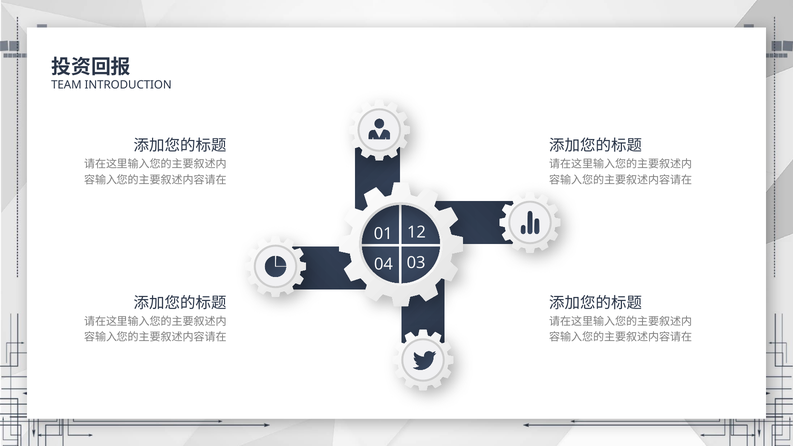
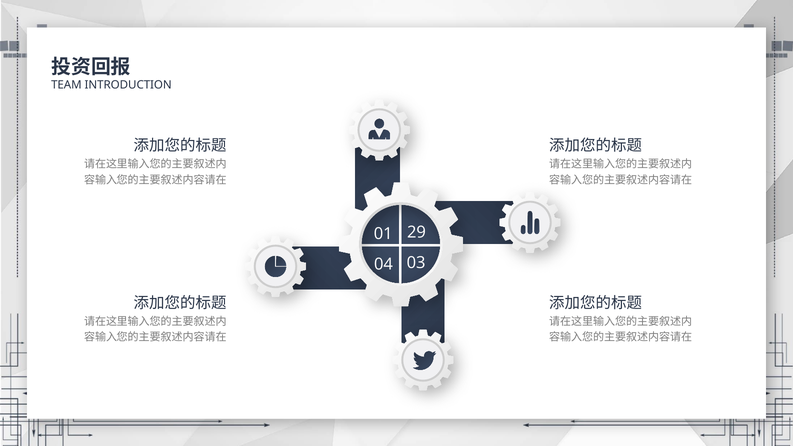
12: 12 -> 29
